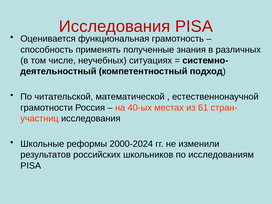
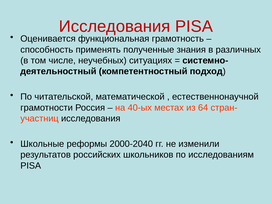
61: 61 -> 64
2000-2024: 2000-2024 -> 2000-2040
